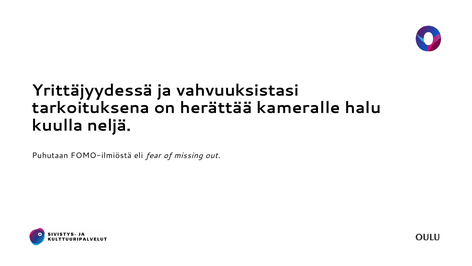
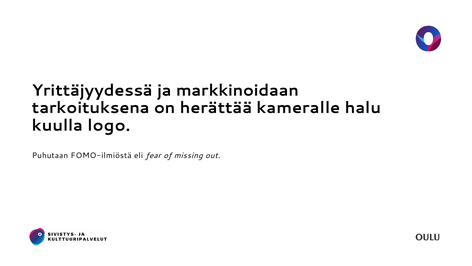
vahvuuksistasi: vahvuuksistasi -> markkinoidaan
neljä: neljä -> logo
